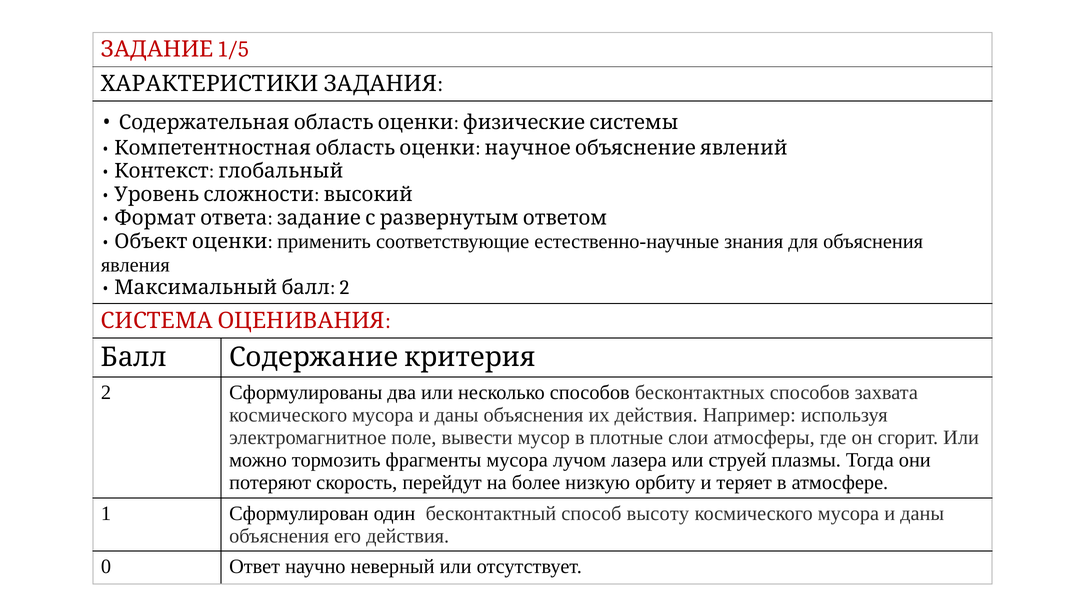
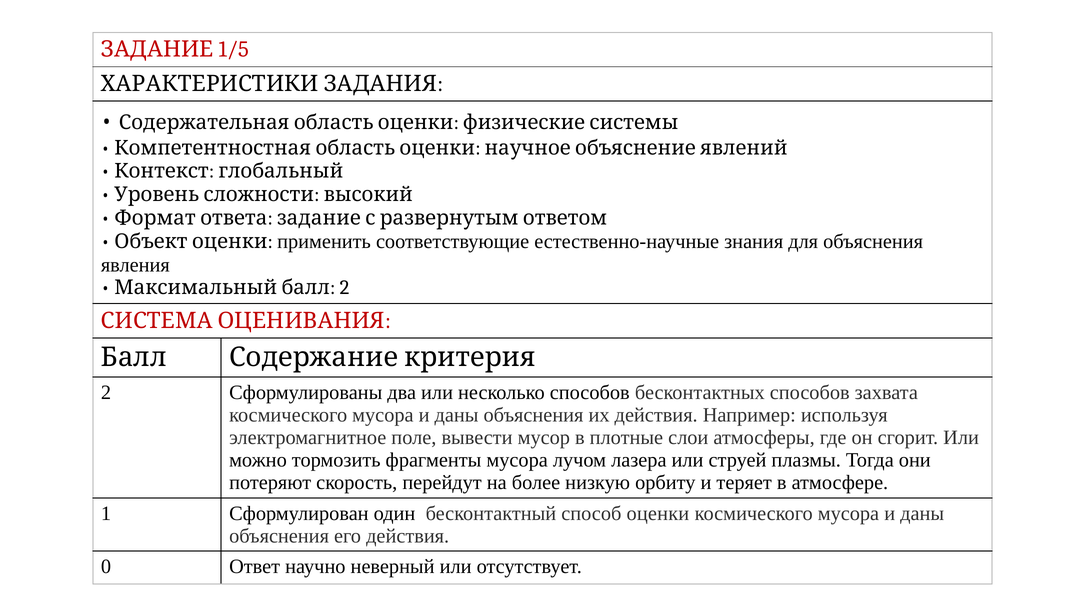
высоту: высоту -> оценки
